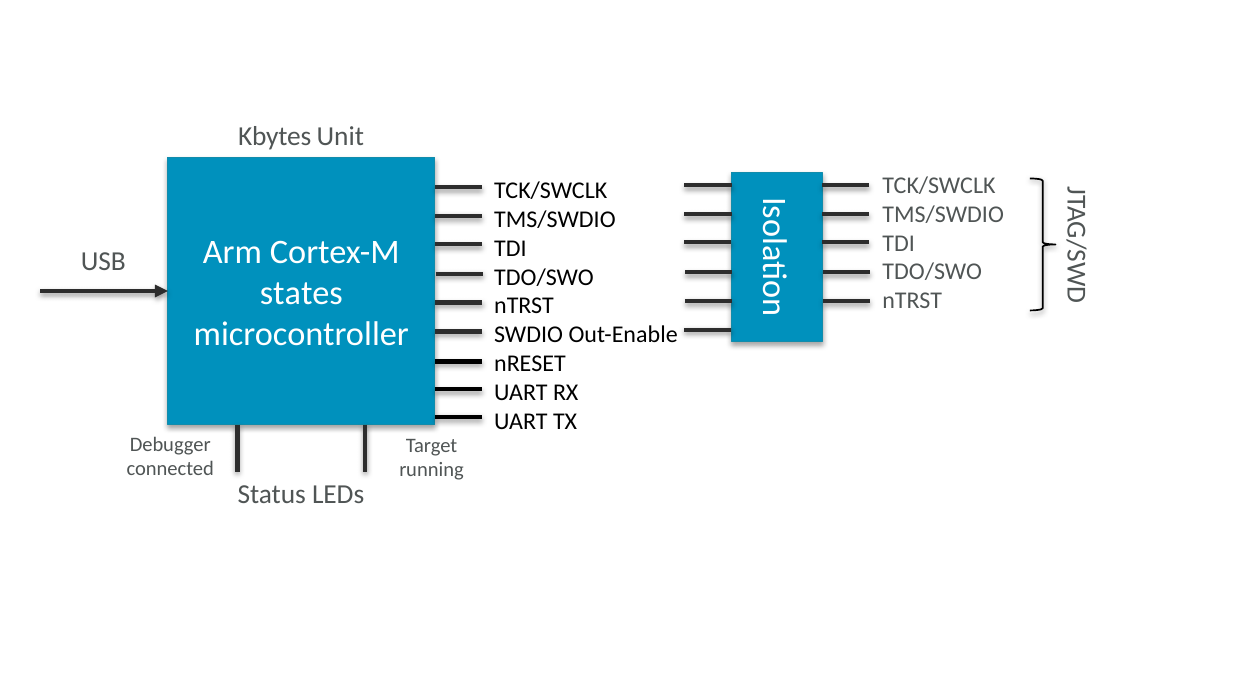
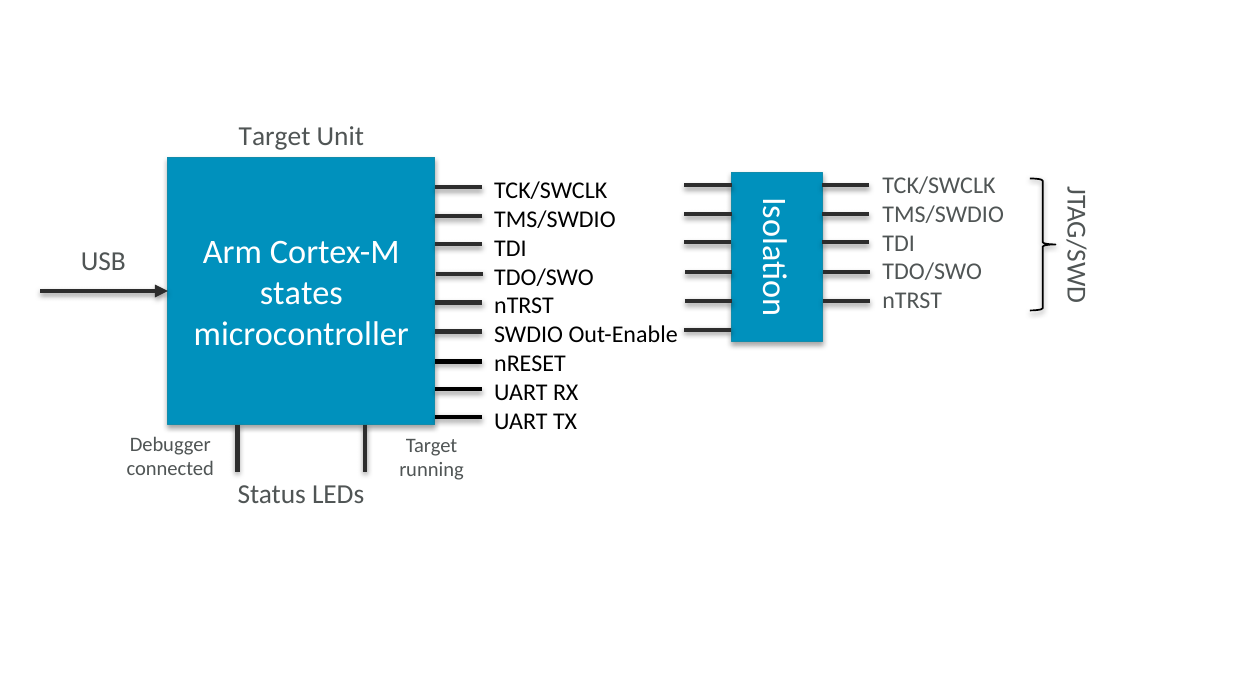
Kbytes at (275, 136): Kbytes -> Target
